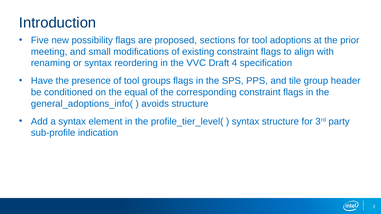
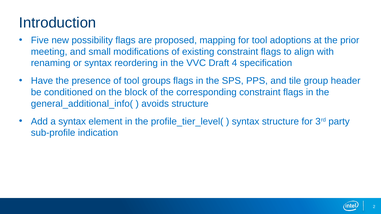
sections: sections -> mapping
equal: equal -> block
general_adoptions_info(: general_adoptions_info( -> general_additional_info(
